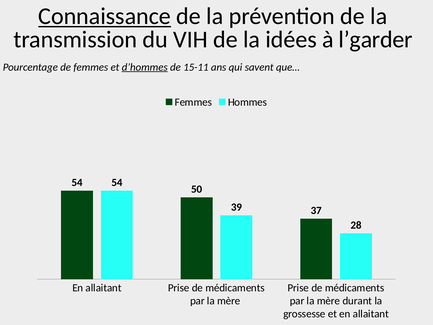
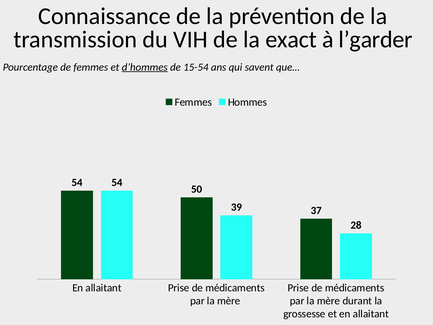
Connaissance underline: present -> none
idées: idées -> exact
15-11: 15-11 -> 15-54
